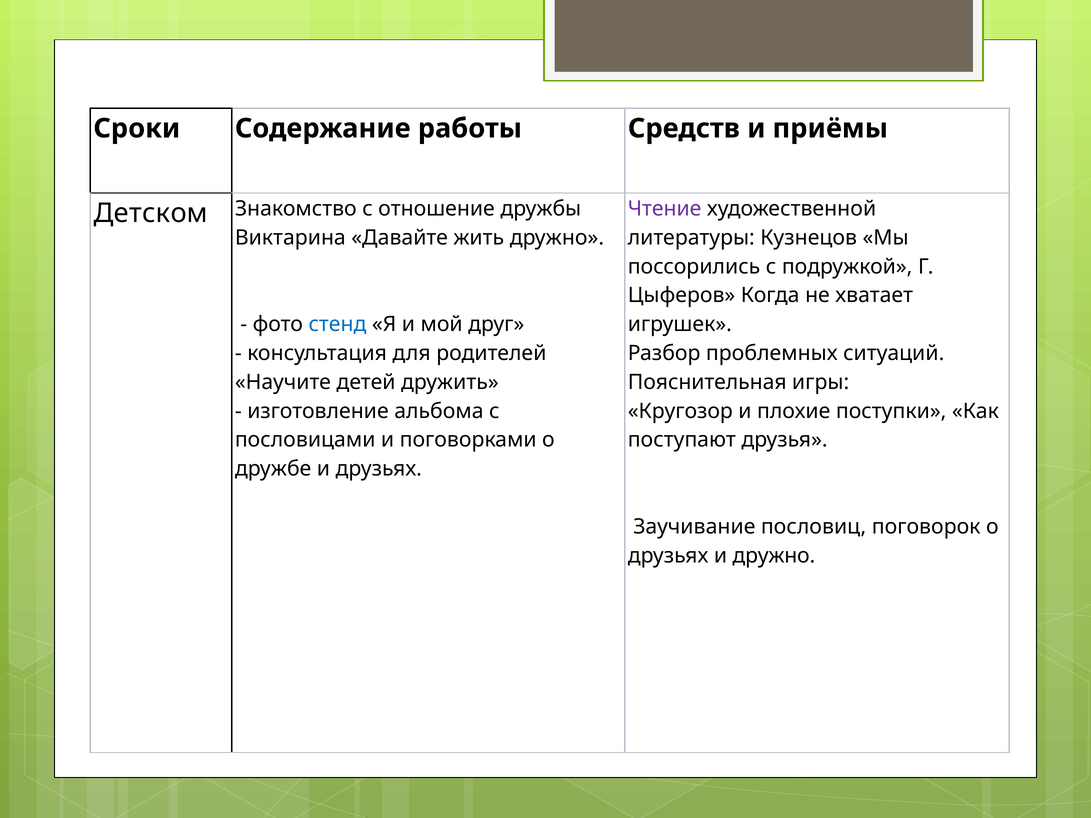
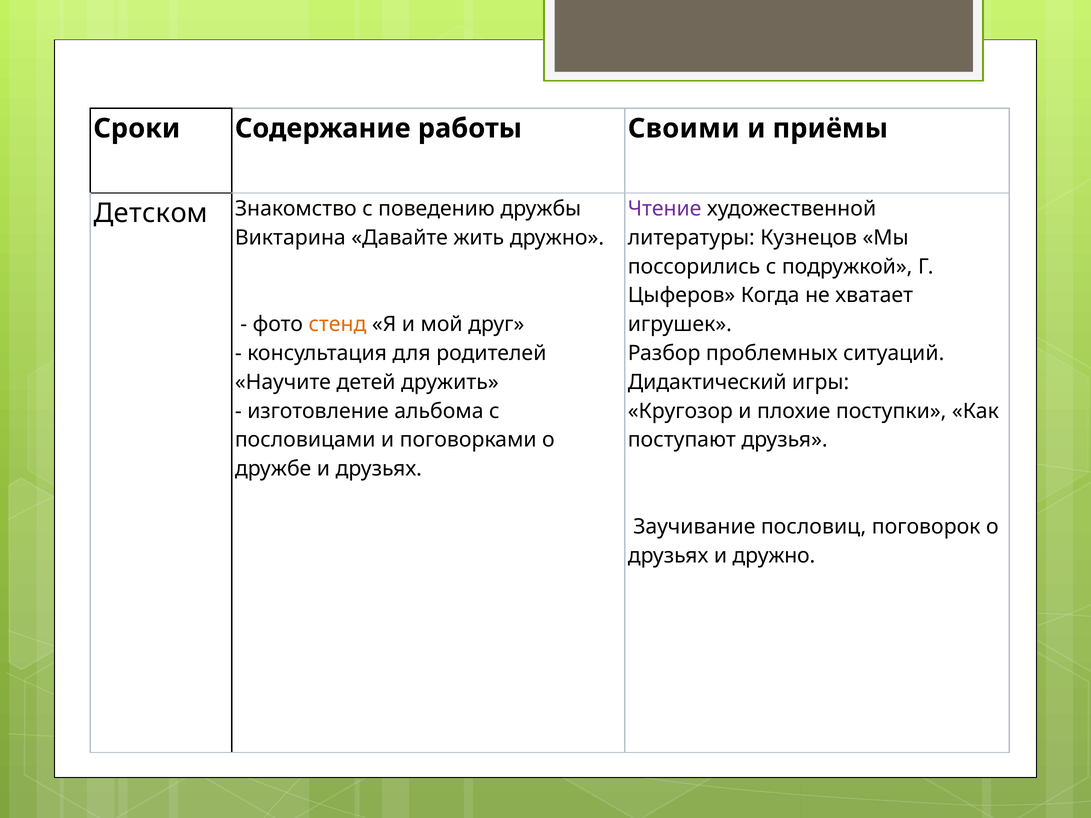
Средств: Средств -> Своими
отношение: отношение -> поведению
стенд colour: blue -> orange
Пояснительная: Пояснительная -> Дидактический
